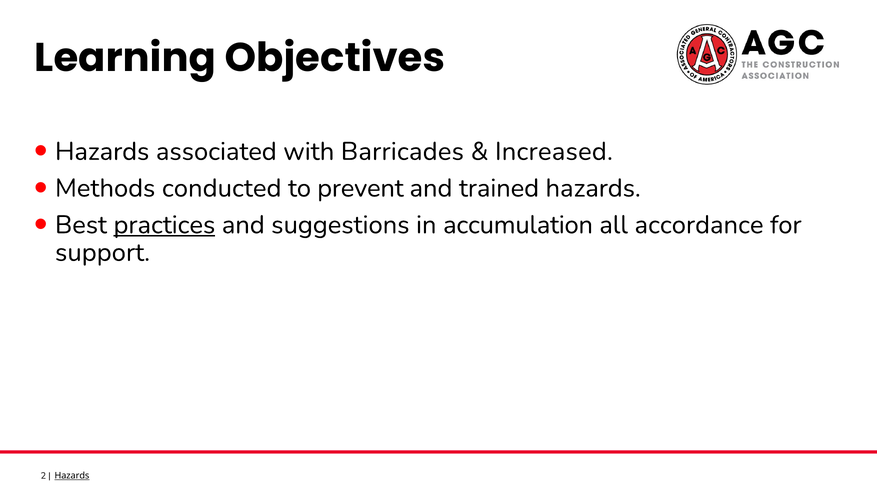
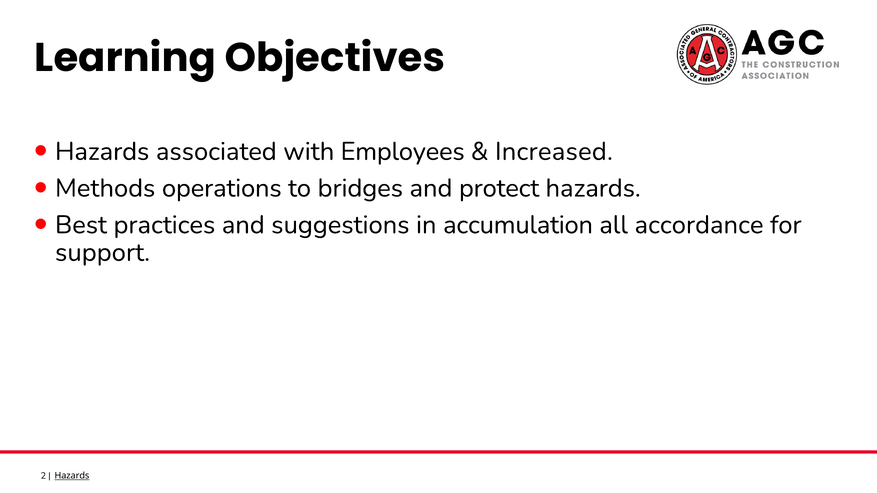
Barricades: Barricades -> Employees
conducted: conducted -> operations
prevent: prevent -> bridges
trained: trained -> protect
practices underline: present -> none
